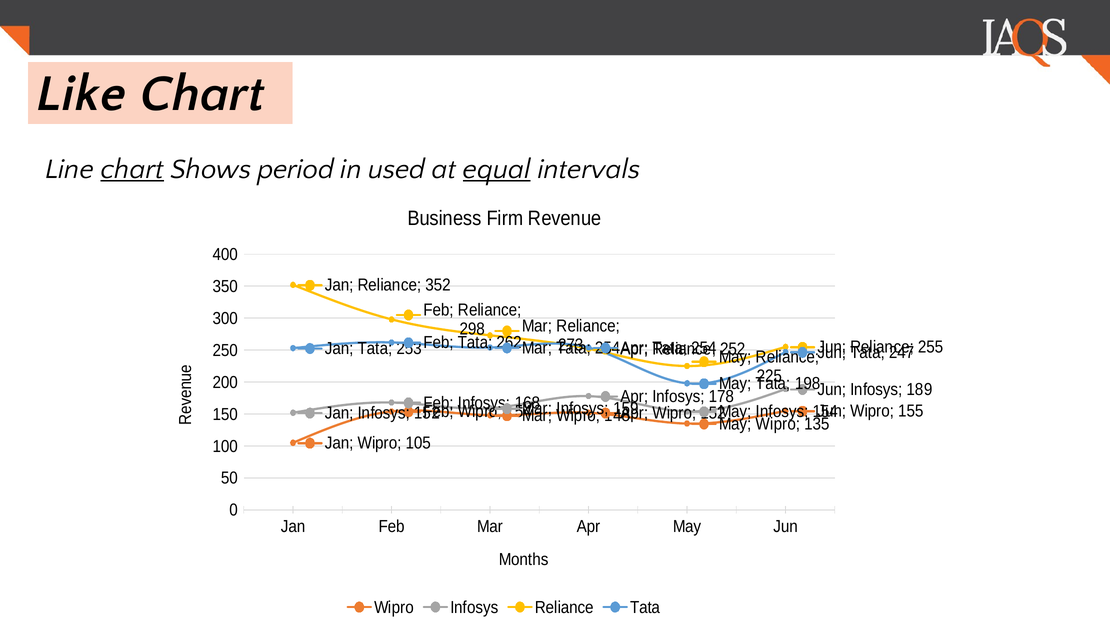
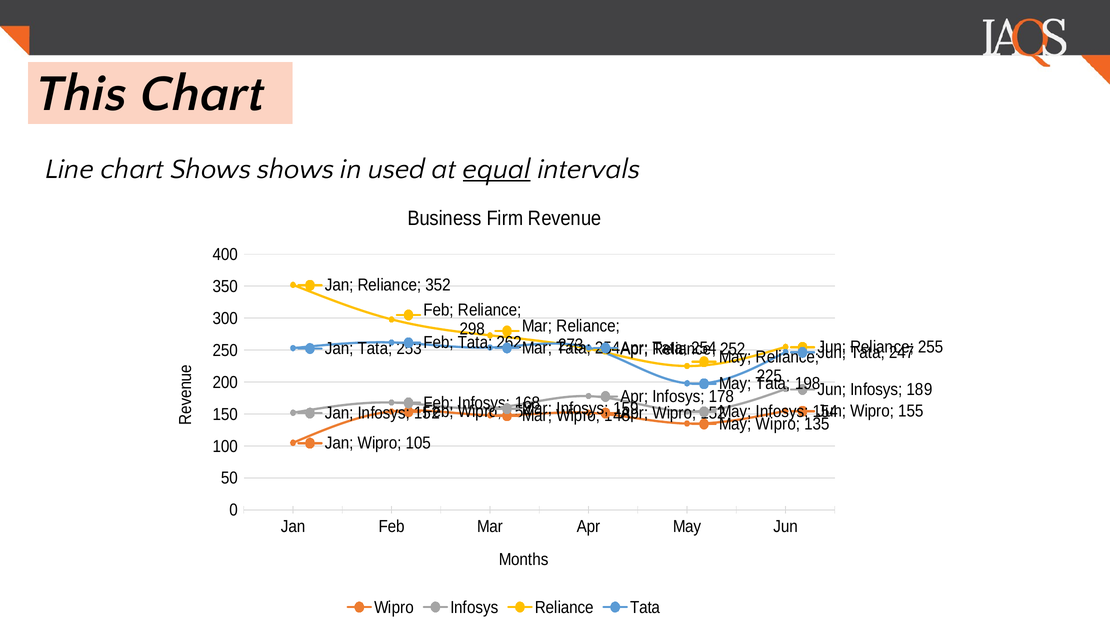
Like: Like -> This
chart at (132, 169) underline: present -> none
Shows period: period -> shows
